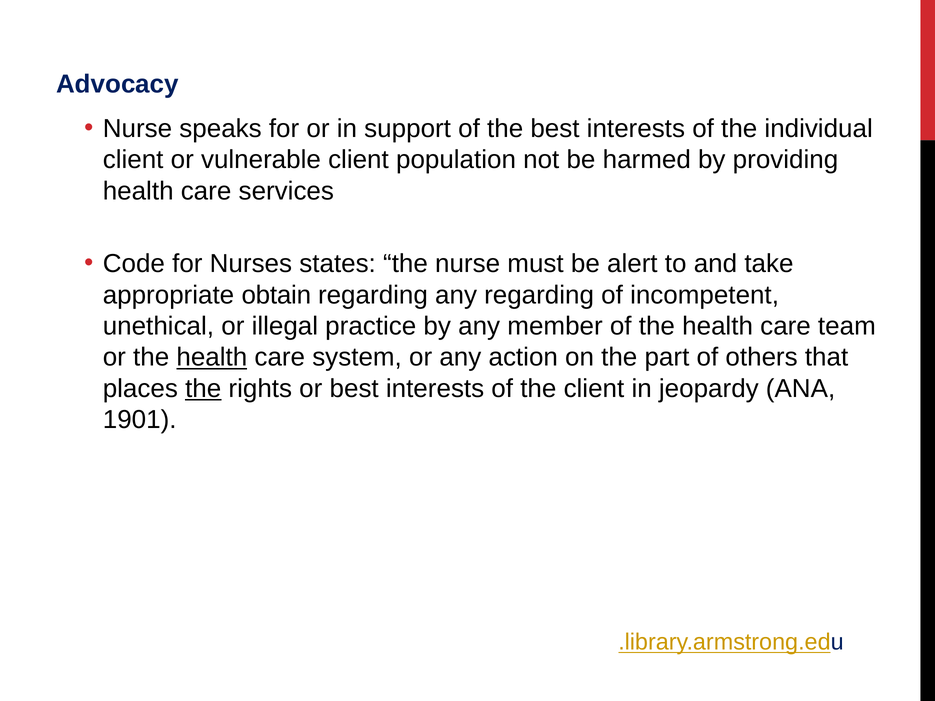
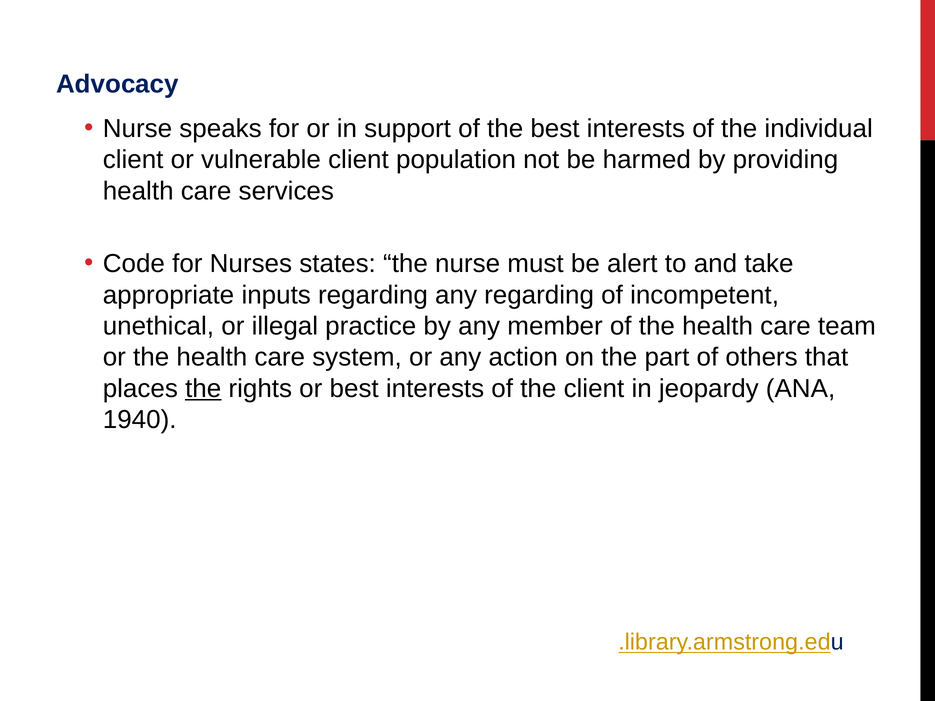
obtain: obtain -> inputs
health at (212, 358) underline: present -> none
1901: 1901 -> 1940
